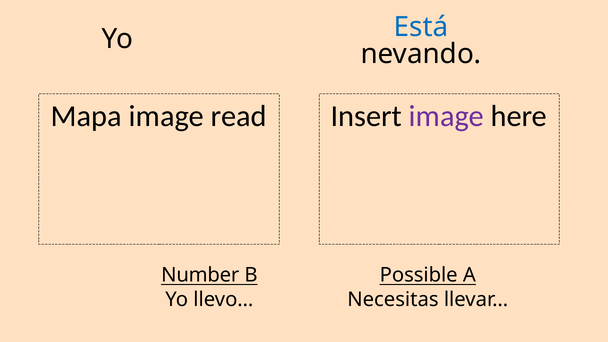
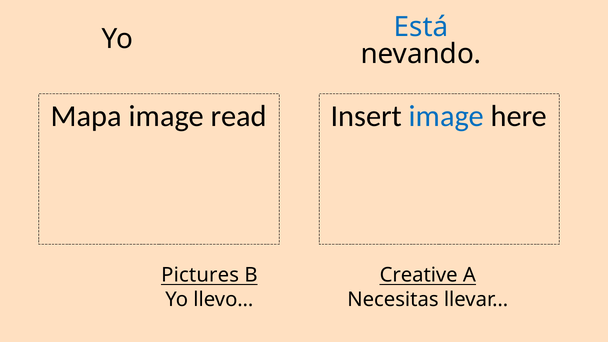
image at (446, 116) colour: purple -> blue
Number: Number -> Pictures
Possible: Possible -> Creative
